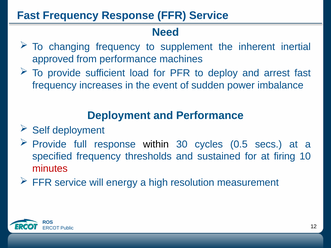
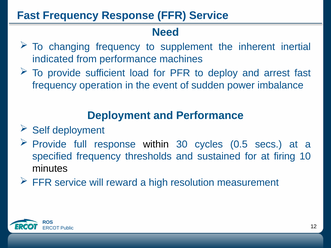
approved: approved -> indicated
increases: increases -> operation
minutes colour: red -> black
energy: energy -> reward
